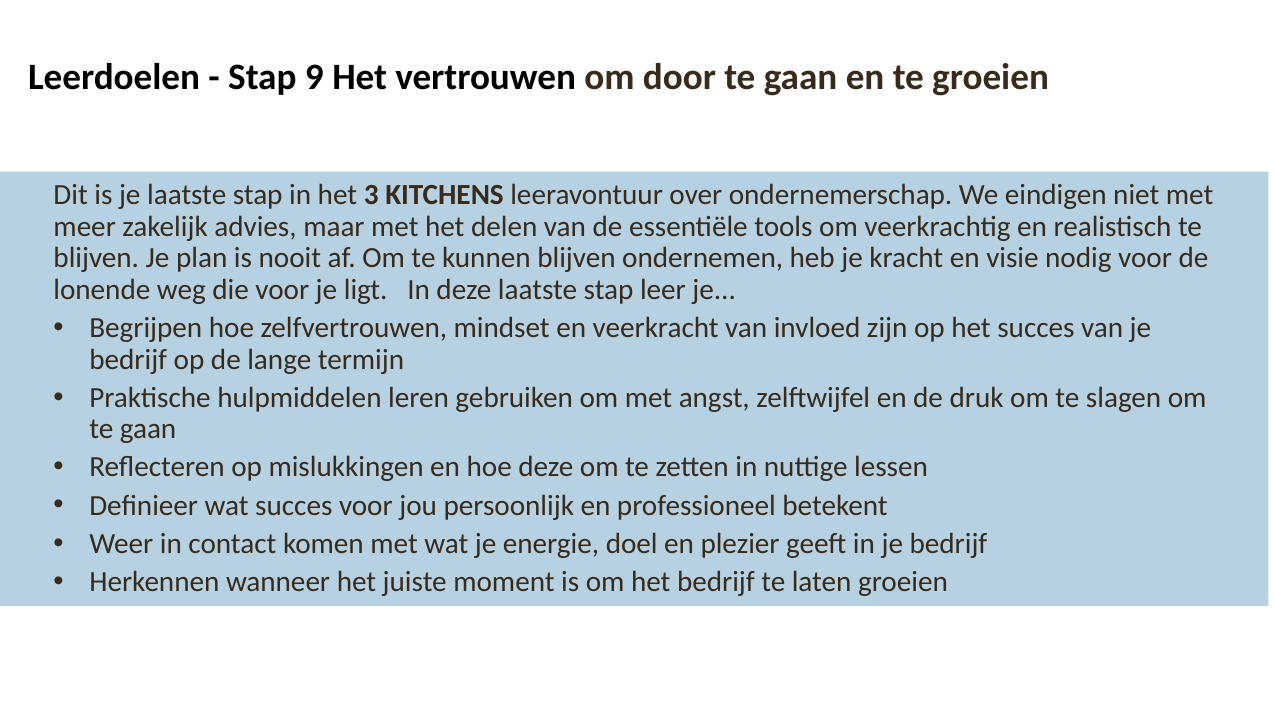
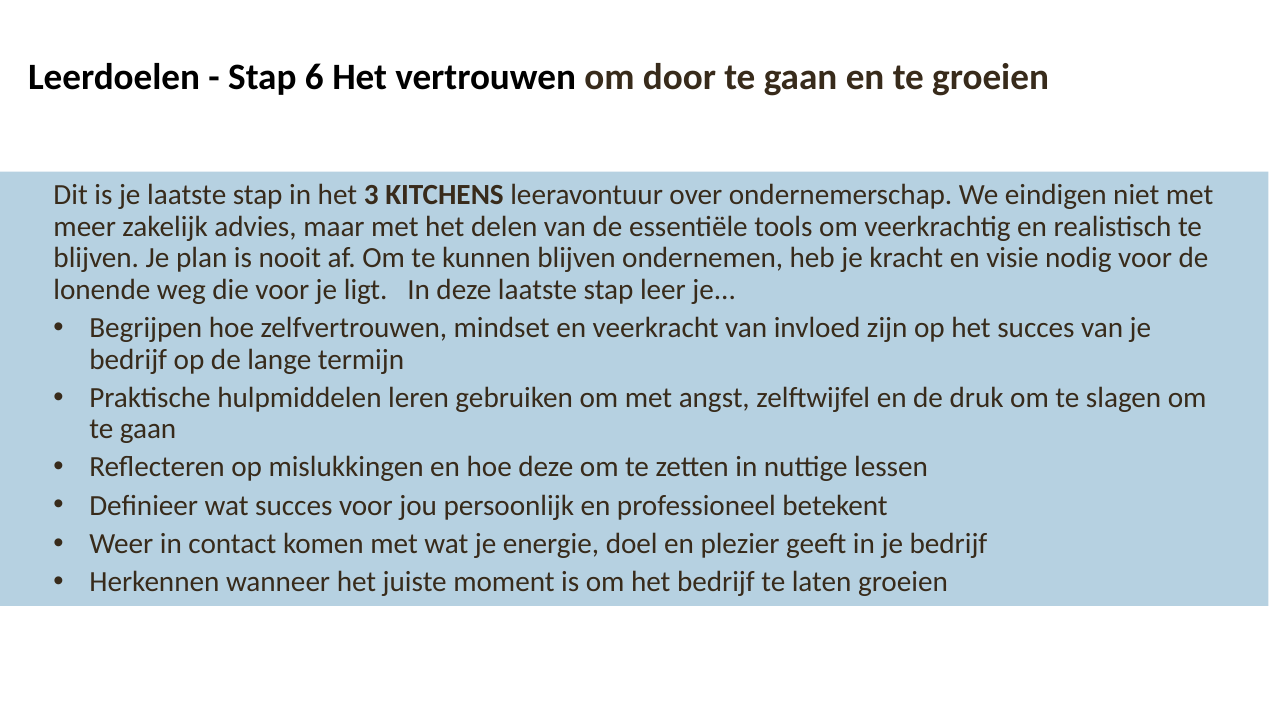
9: 9 -> 6
